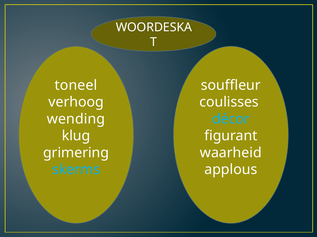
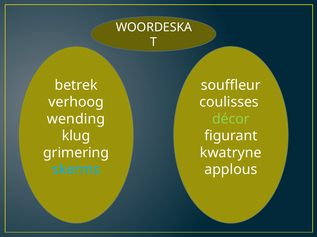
toneel: toneel -> betrek
décor colour: light blue -> light green
waarheid: waarheid -> kwatryne
